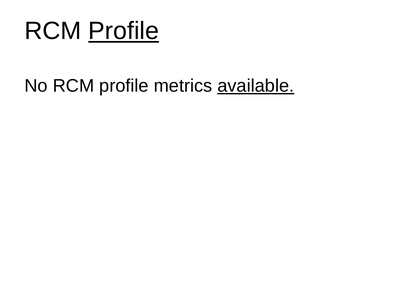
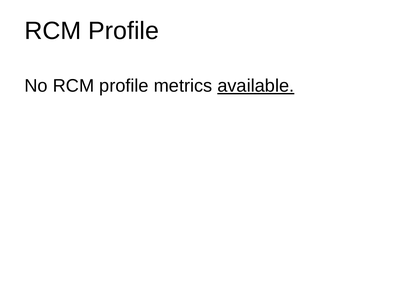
Profile at (124, 31) underline: present -> none
